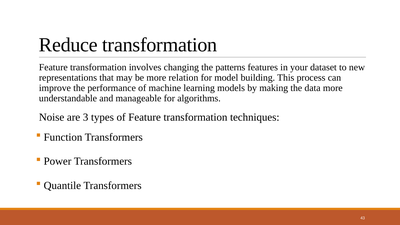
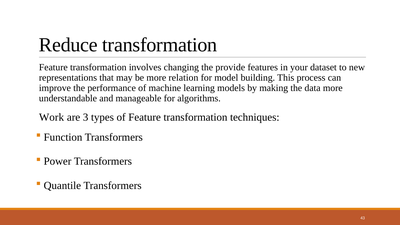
patterns: patterns -> provide
Noise: Noise -> Work
